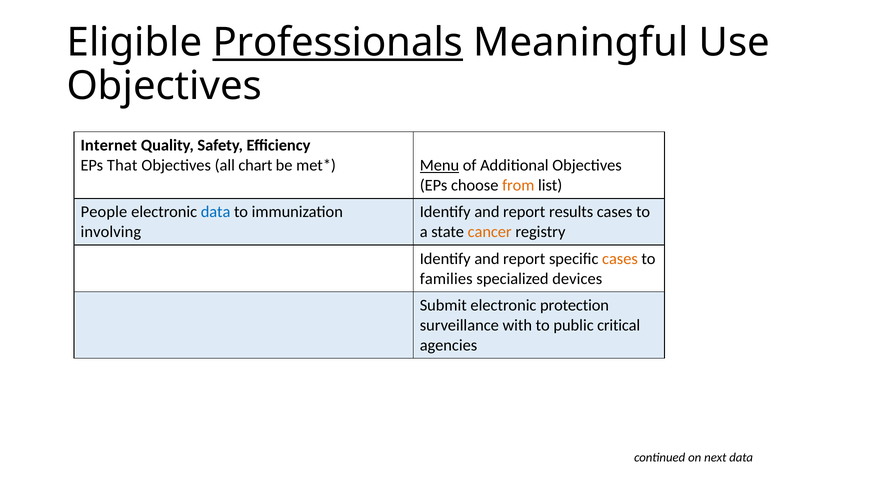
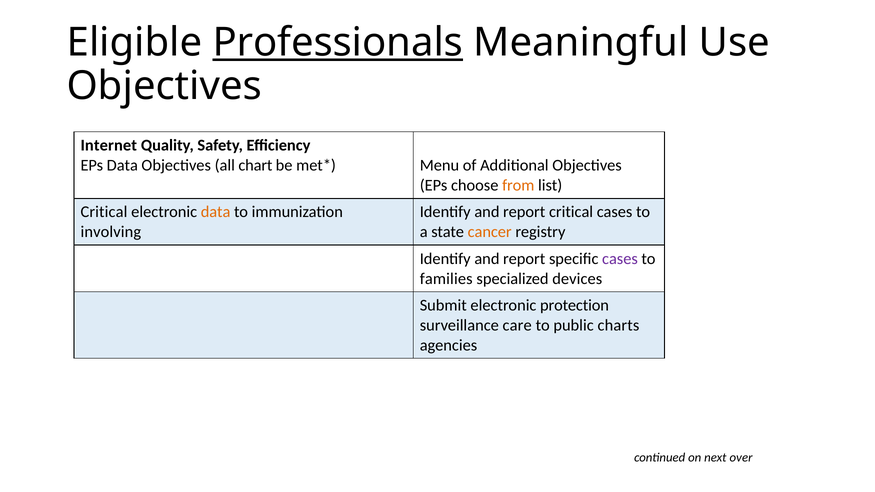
EPs That: That -> Data
Menu underline: present -> none
People at (104, 212): People -> Critical
data at (216, 212) colour: blue -> orange
report results: results -> critical
cases at (620, 259) colour: orange -> purple
with: with -> care
critical: critical -> charts
next data: data -> over
